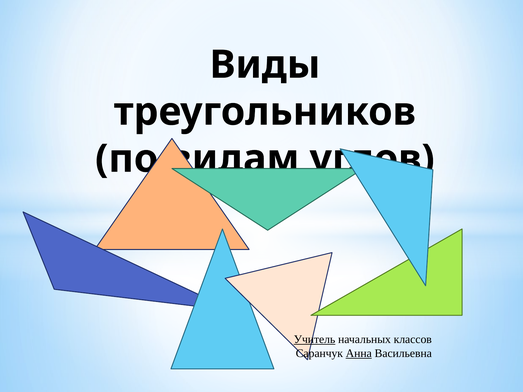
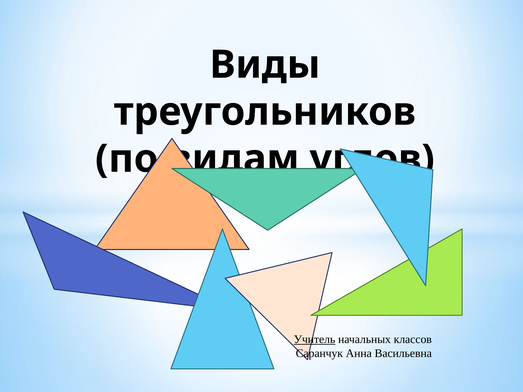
Анна underline: present -> none
